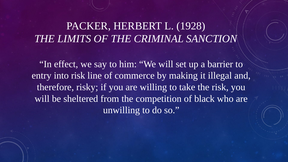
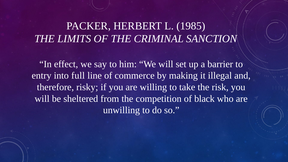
1928: 1928 -> 1985
into risk: risk -> full
